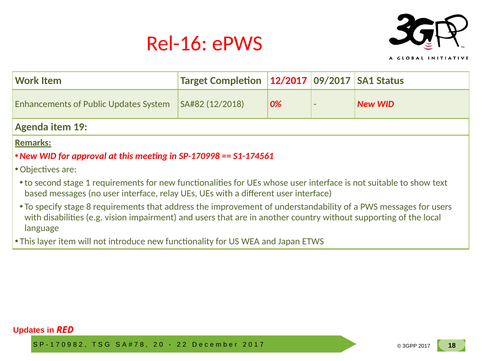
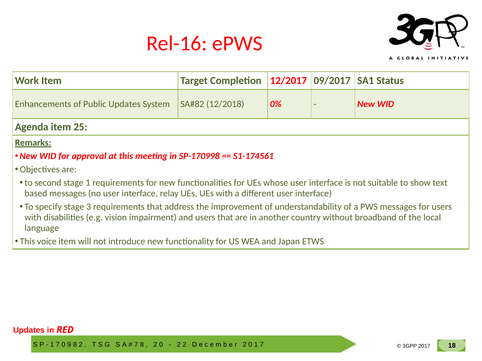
19: 19 -> 25
stage 8: 8 -> 3
supporting: supporting -> broadband
layer: layer -> voice
